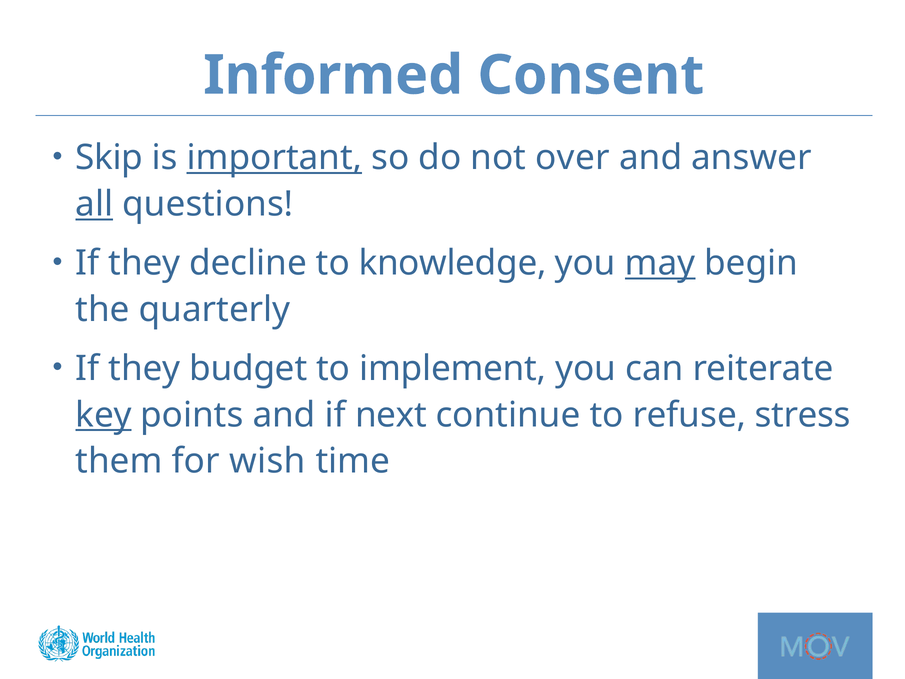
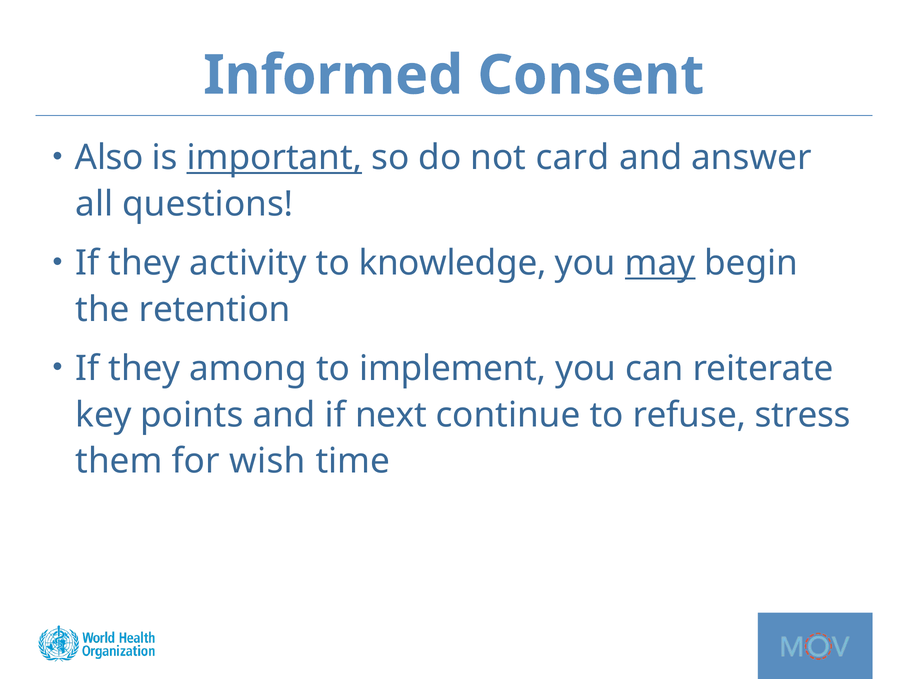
Skip: Skip -> Also
over: over -> card
all underline: present -> none
decline: decline -> activity
quarterly: quarterly -> retention
budget: budget -> among
key underline: present -> none
